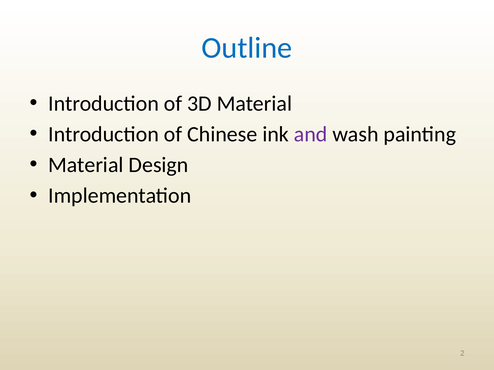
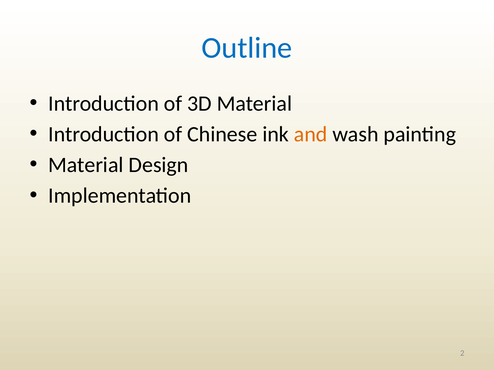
and colour: purple -> orange
